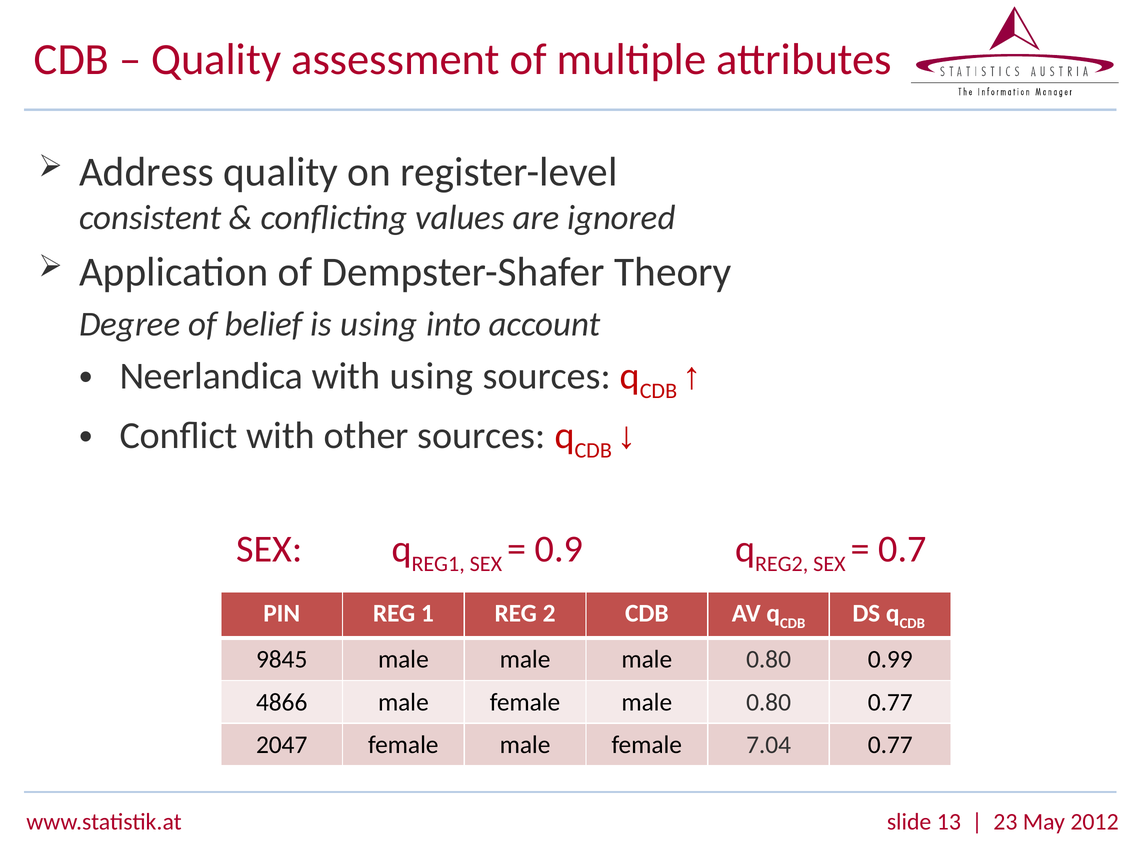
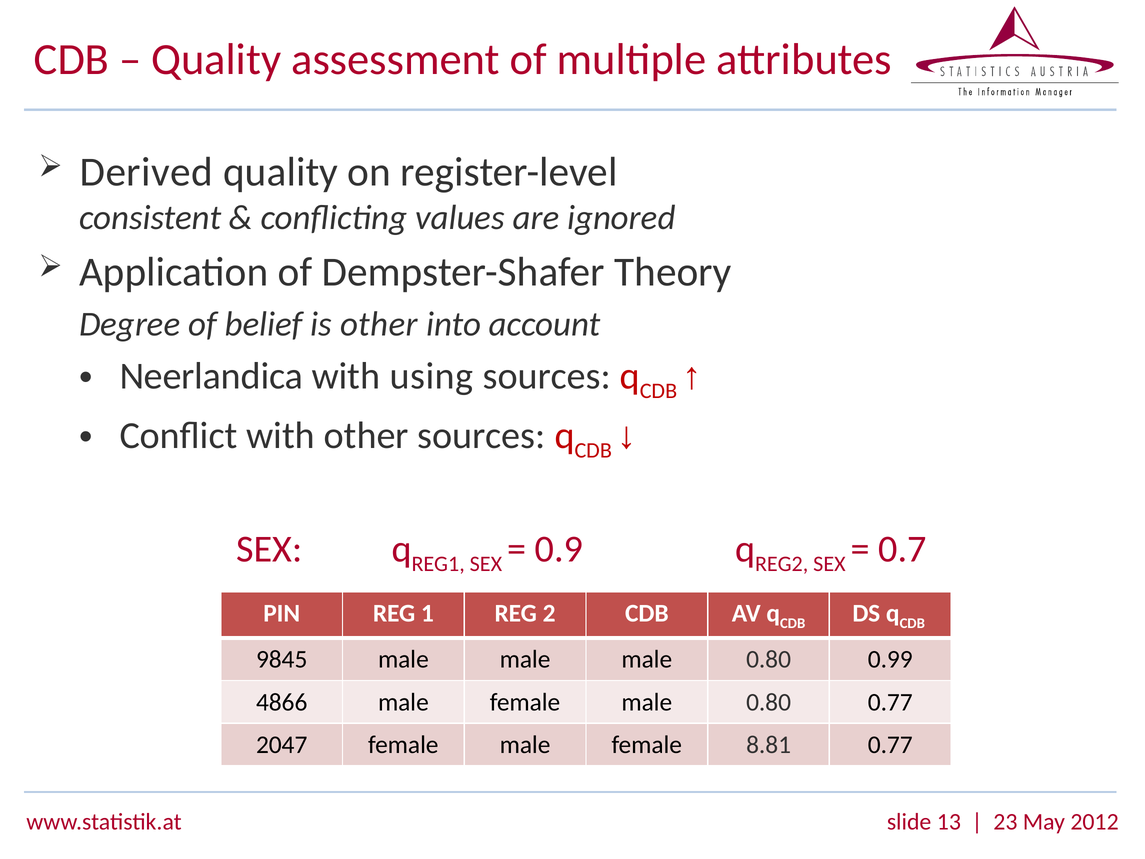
Address: Address -> Derived
is using: using -> other
7.04: 7.04 -> 8.81
